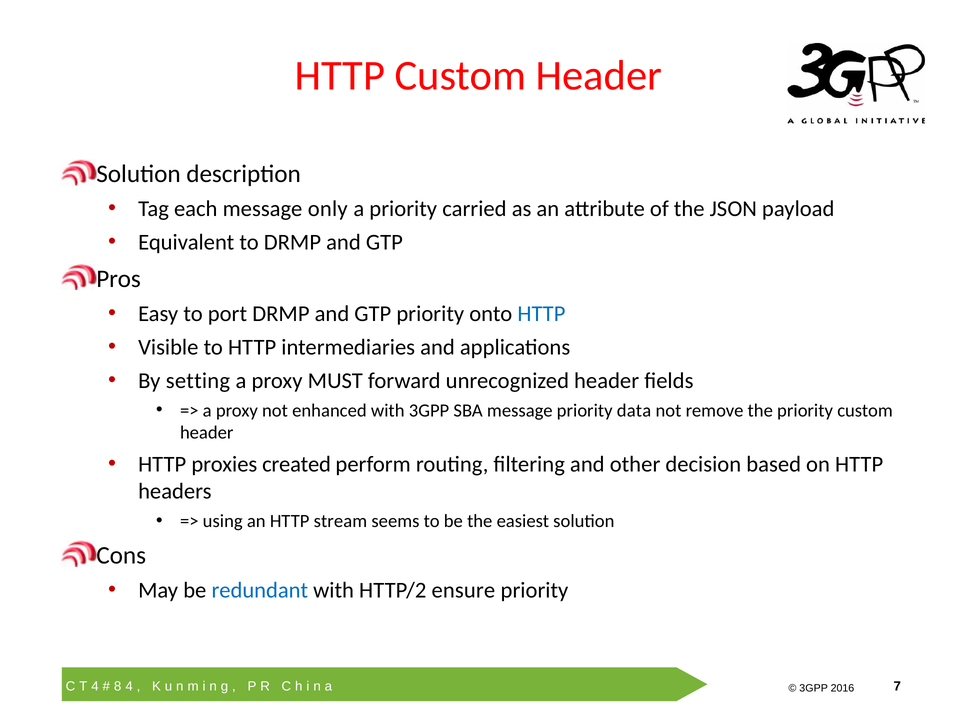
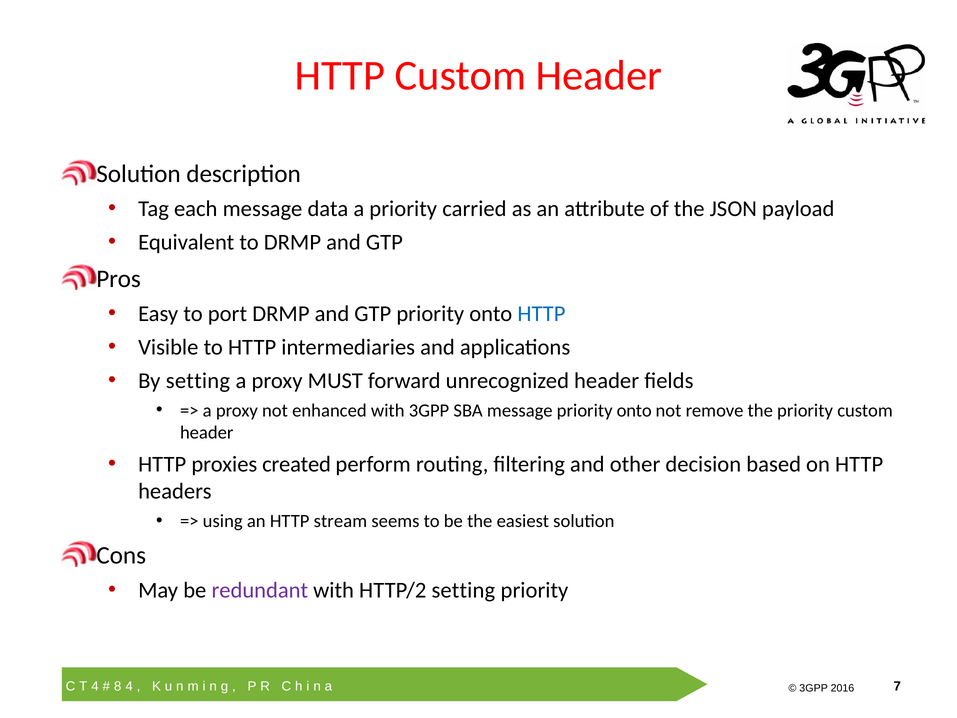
only: only -> data
message priority data: data -> onto
redundant colour: blue -> purple
HTTP/2 ensure: ensure -> setting
